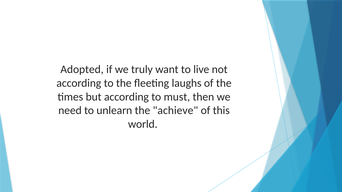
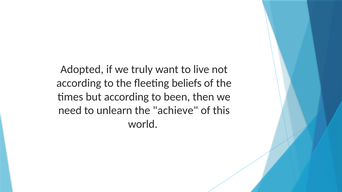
laughs: laughs -> beliefs
must: must -> been
